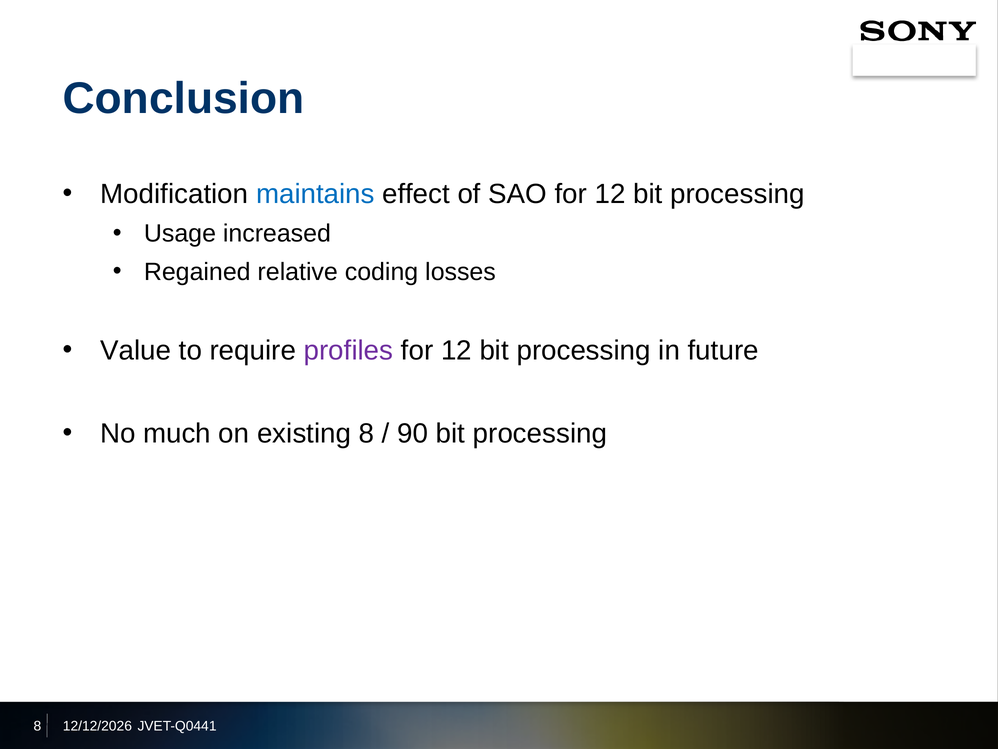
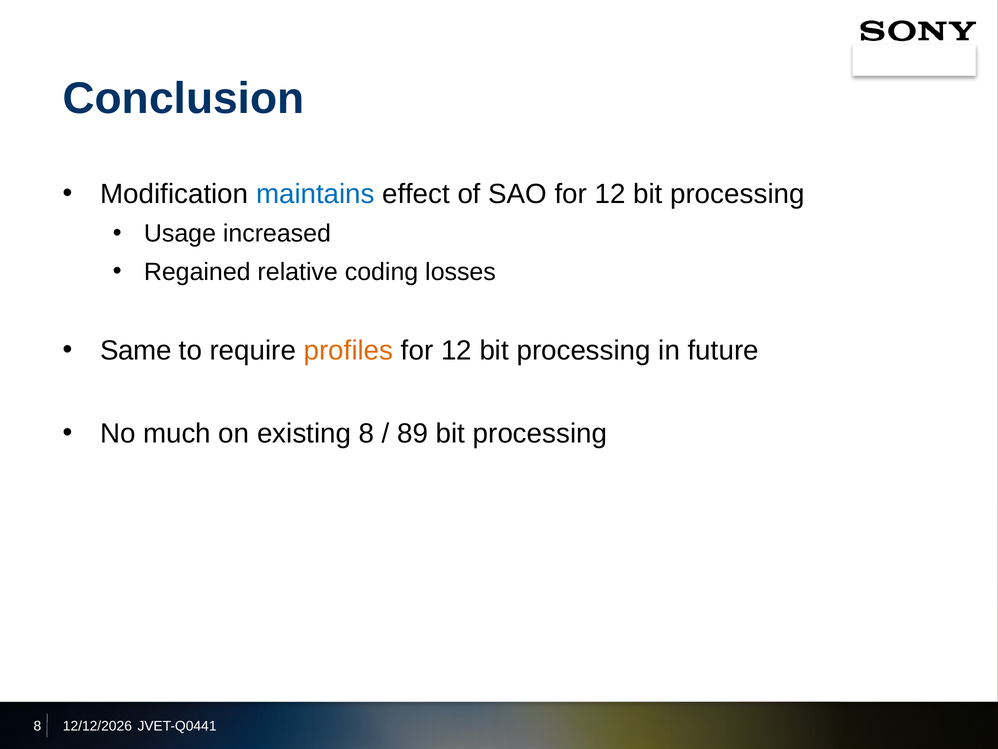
Value: Value -> Same
profiles colour: purple -> orange
90: 90 -> 89
